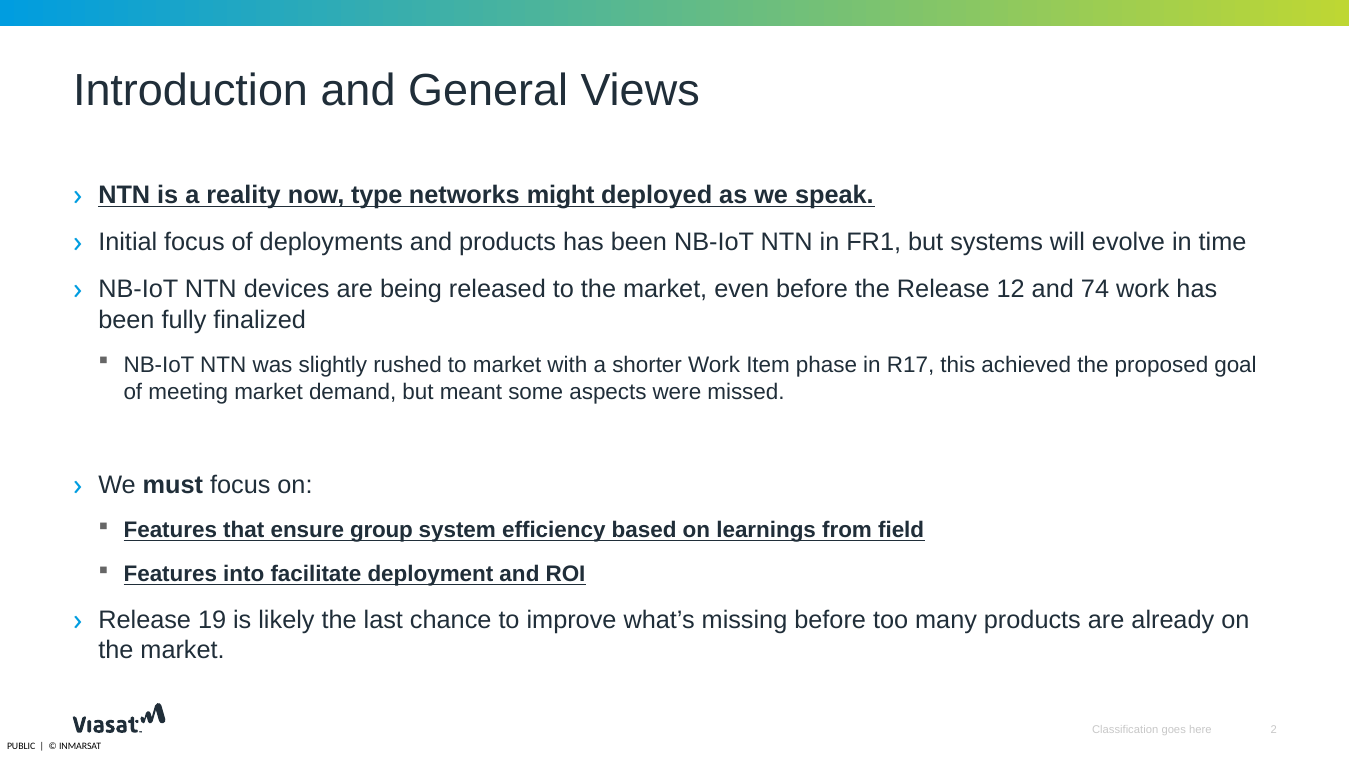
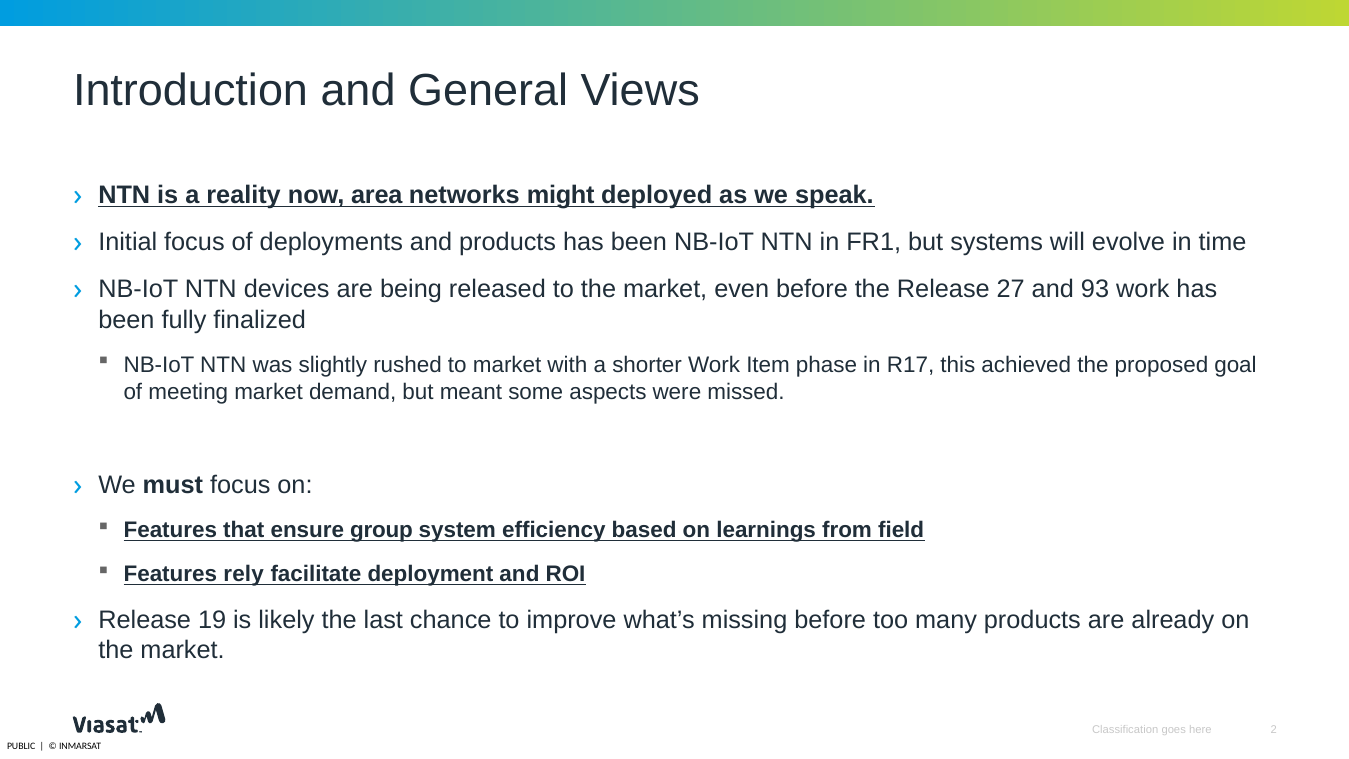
type: type -> area
12: 12 -> 27
74: 74 -> 93
into: into -> rely
